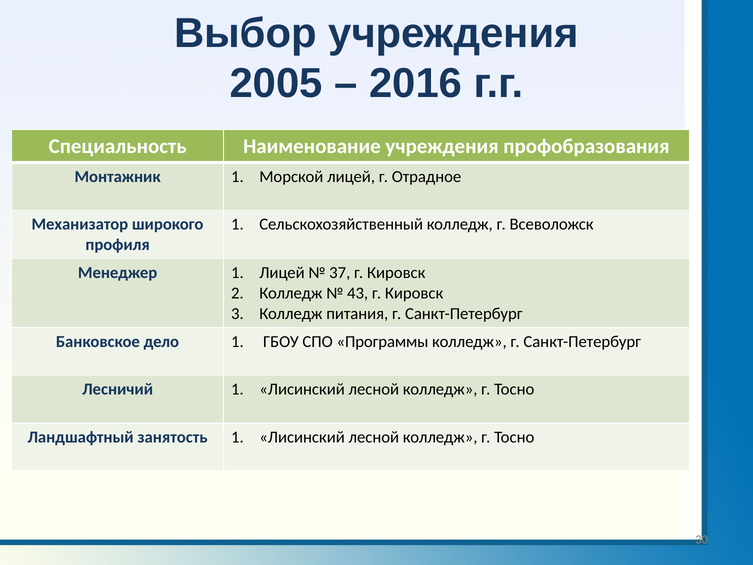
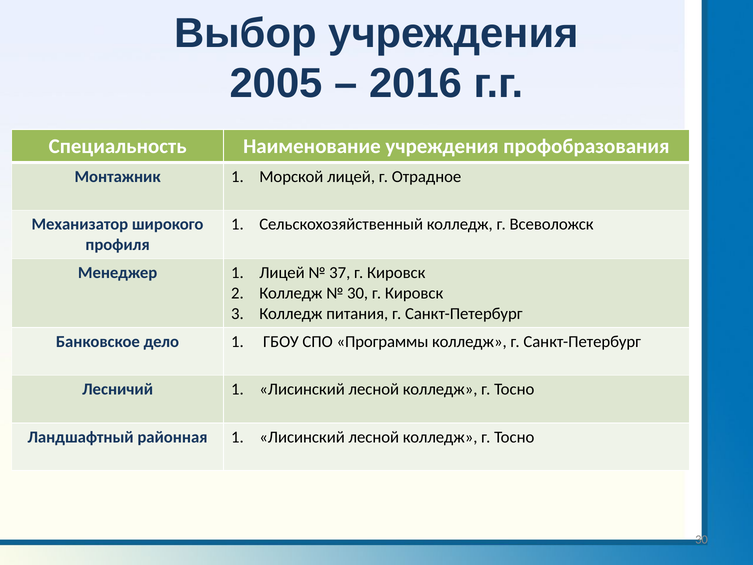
43 at (358, 293): 43 -> 30
занятость: занятость -> районная
